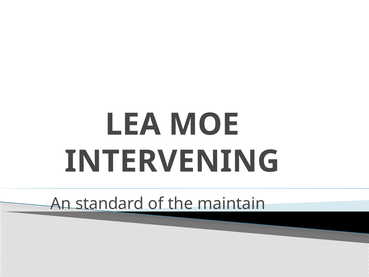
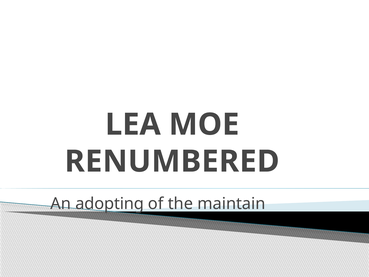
INTERVENING: INTERVENING -> RENUMBERED
standard: standard -> adopting
